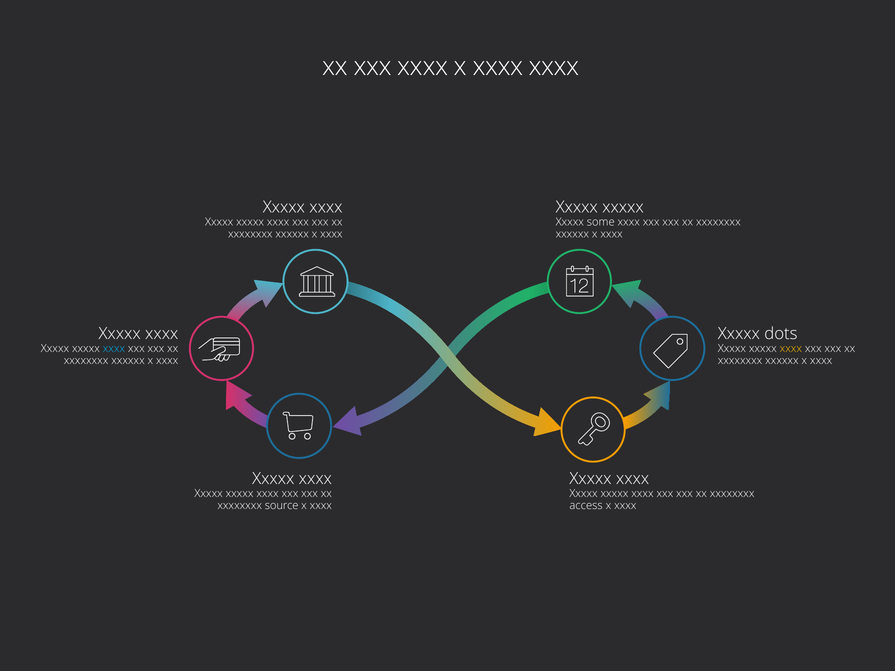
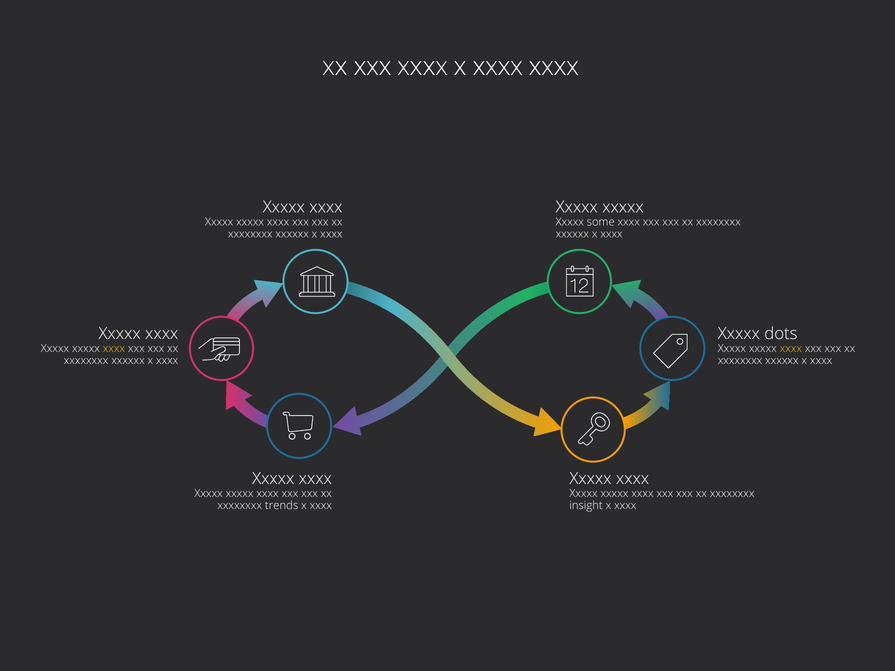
xxxx at (114, 349) colour: light blue -> yellow
source: source -> trends
access: access -> insight
